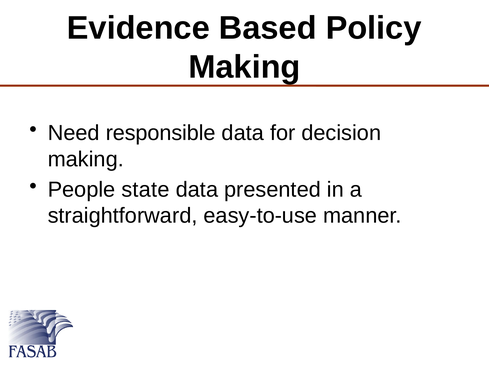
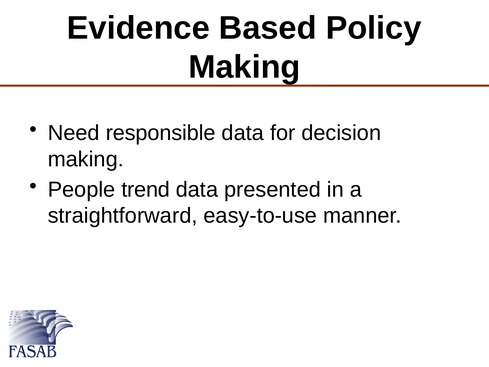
state: state -> trend
